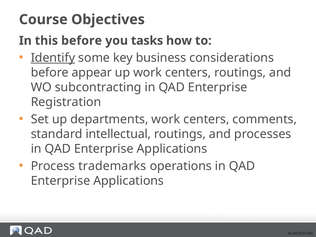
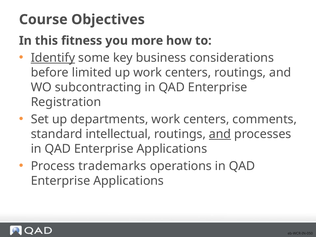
this before: before -> fitness
tasks: tasks -> more
appear: appear -> limited
and at (220, 134) underline: none -> present
